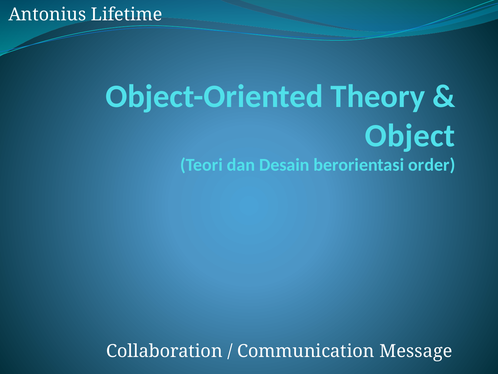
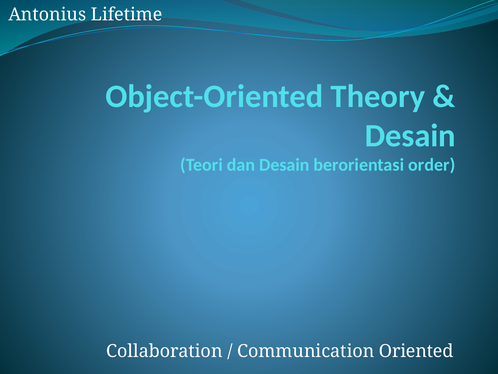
Object at (410, 135): Object -> Desain
Message: Message -> Oriented
